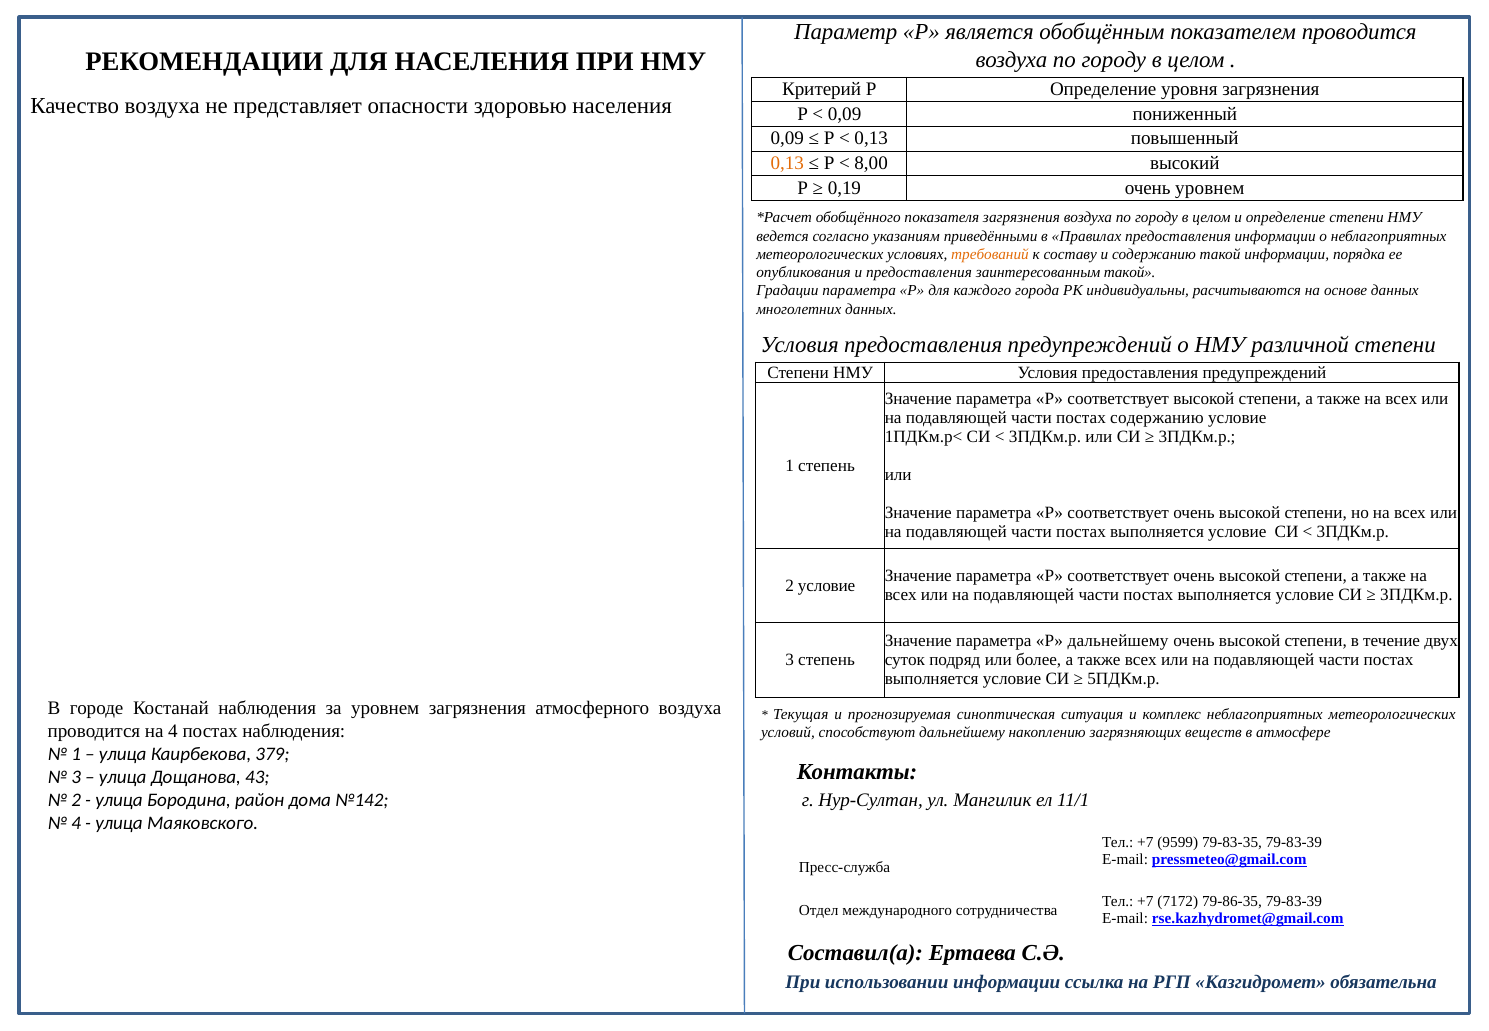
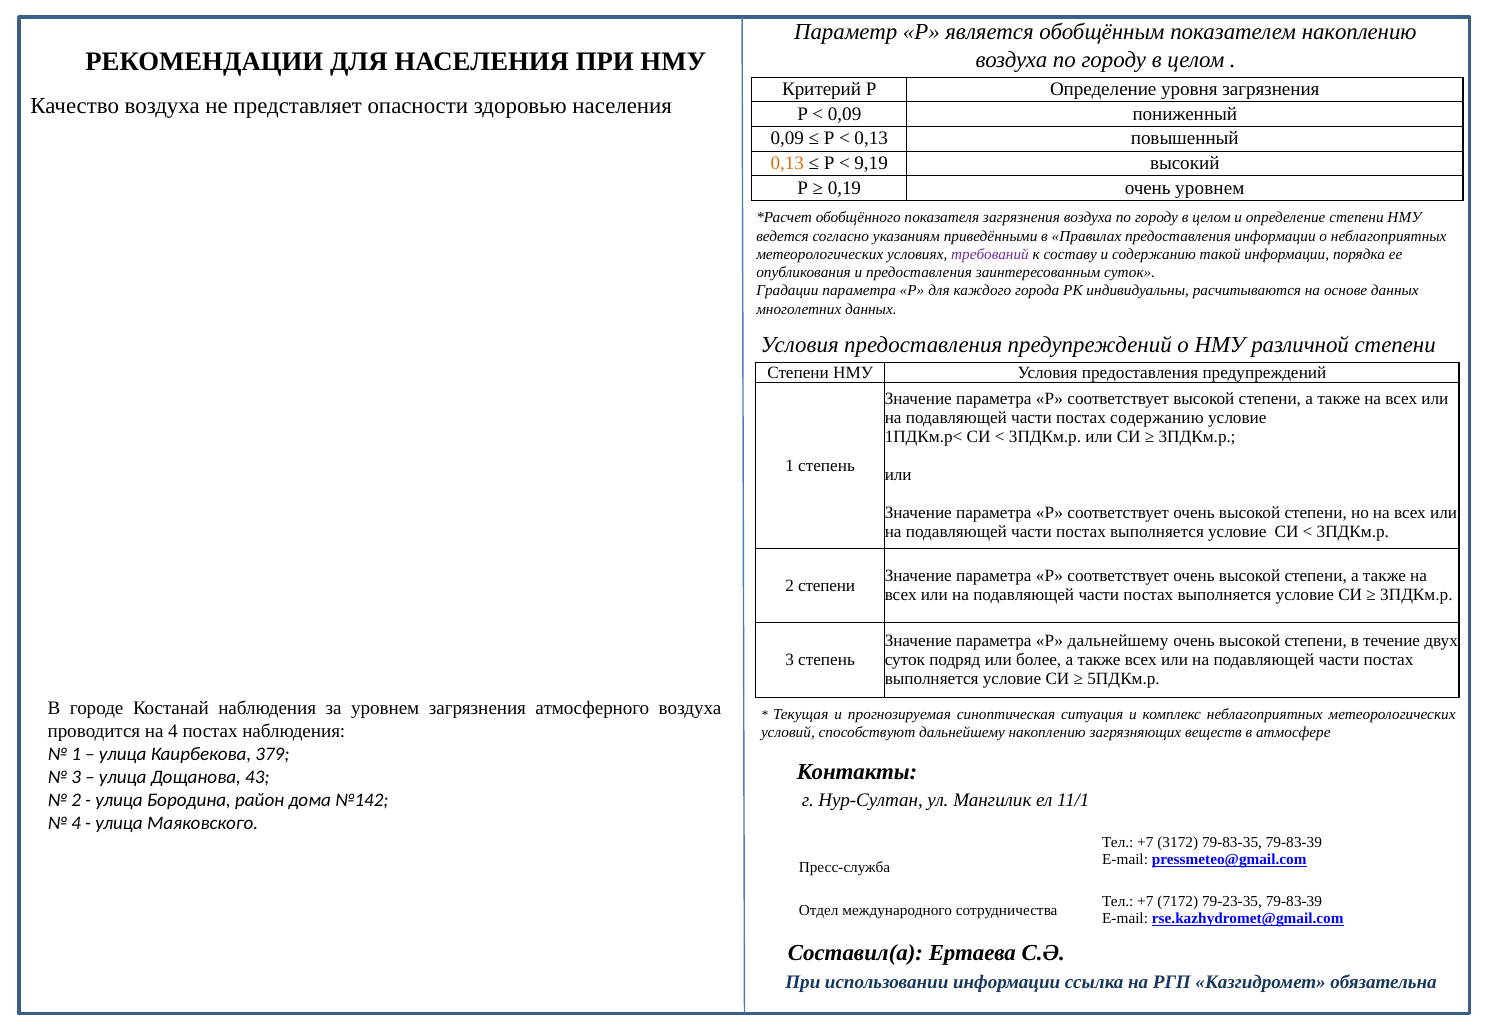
показателем проводится: проводится -> накоплению
8,00: 8,00 -> 9,19
требований colour: orange -> purple
заинтересованным такой: такой -> суток
2 условие: условие -> степени
9599: 9599 -> 3172
79-86-35: 79-86-35 -> 79-23-35
